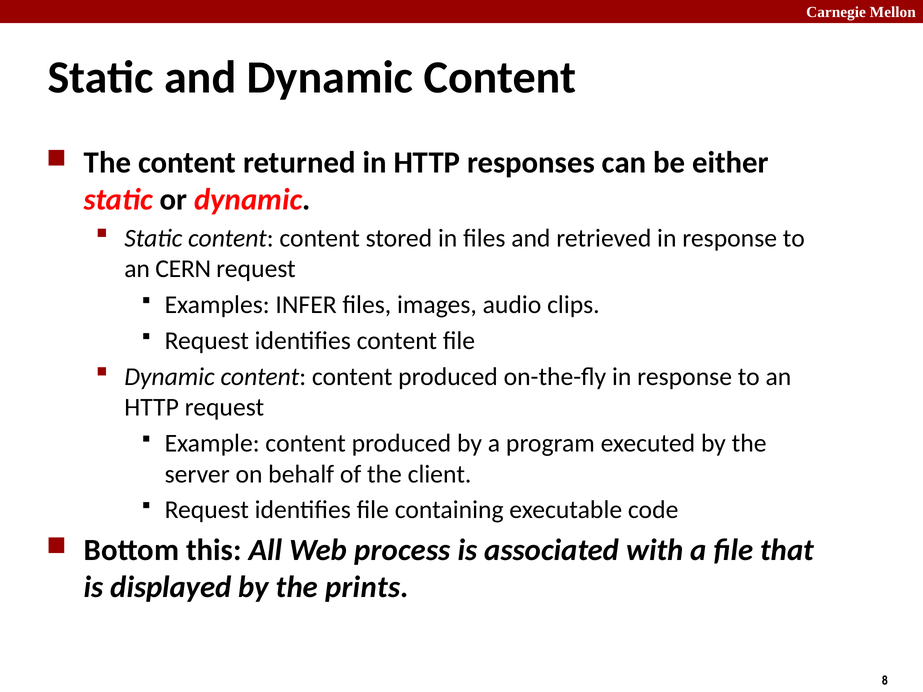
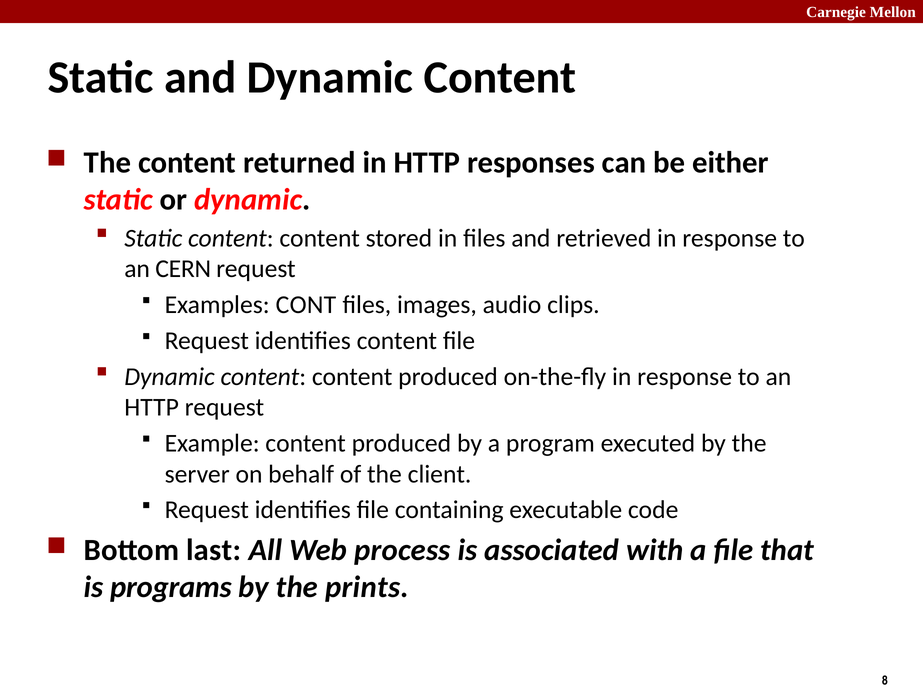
INFER: INFER -> CONT
this: this -> last
displayed: displayed -> programs
